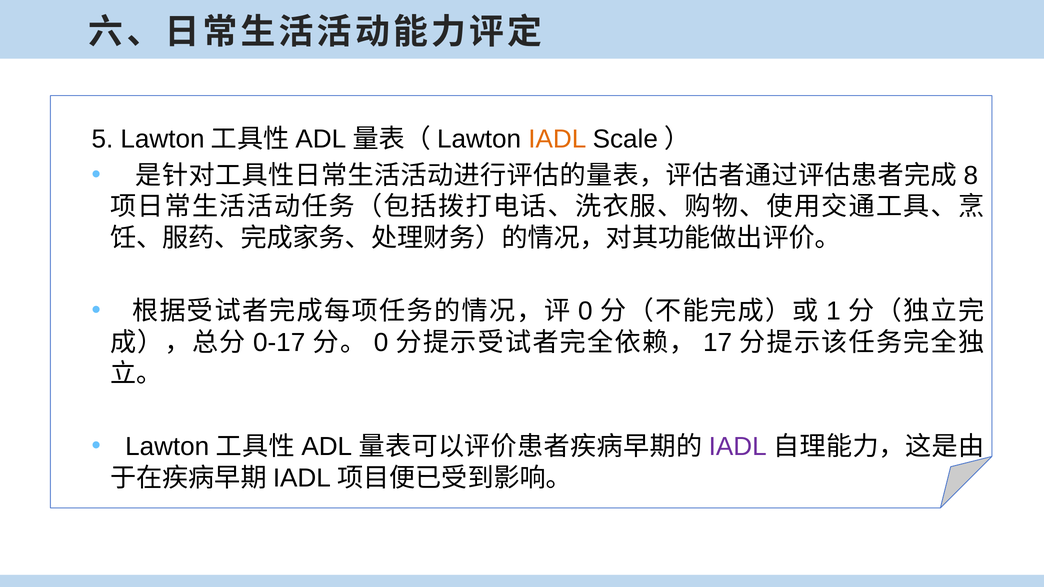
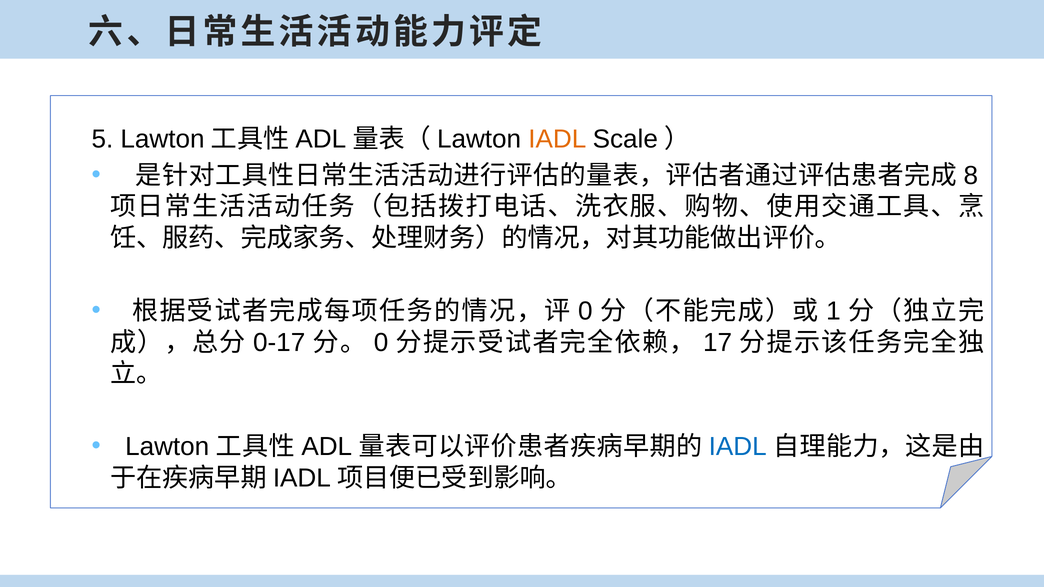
IADL at (738, 447) colour: purple -> blue
